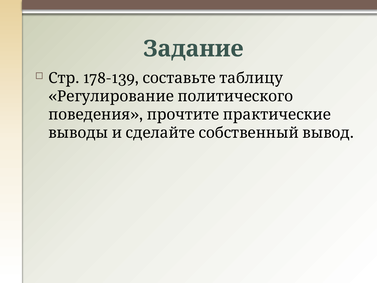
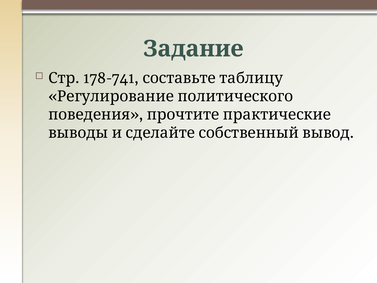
178-139: 178-139 -> 178-741
